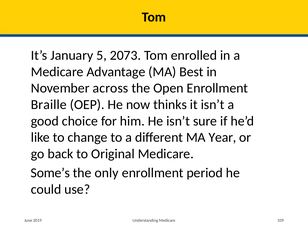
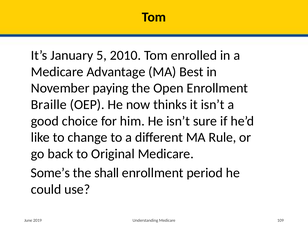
2073: 2073 -> 2010
across: across -> paying
Year: Year -> Rule
only: only -> shall
